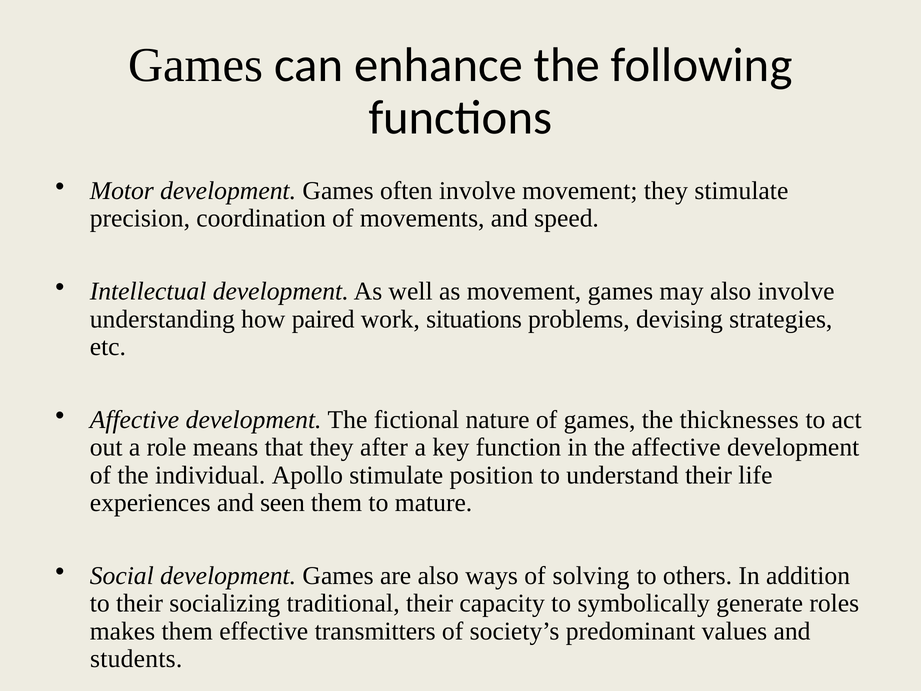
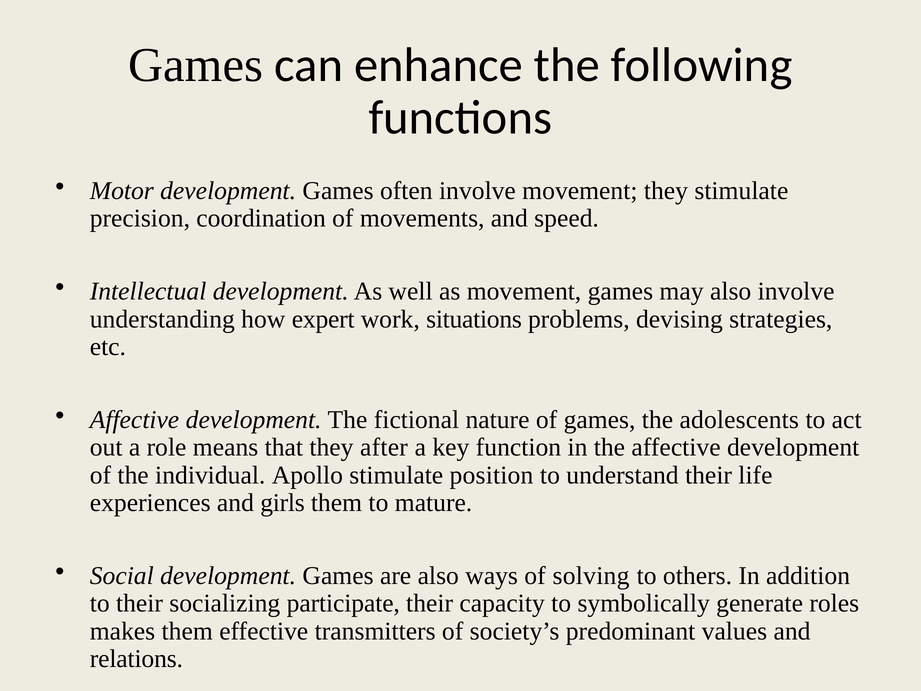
paired: paired -> expert
thicknesses: thicknesses -> adolescents
seen: seen -> girls
traditional: traditional -> participate
students: students -> relations
